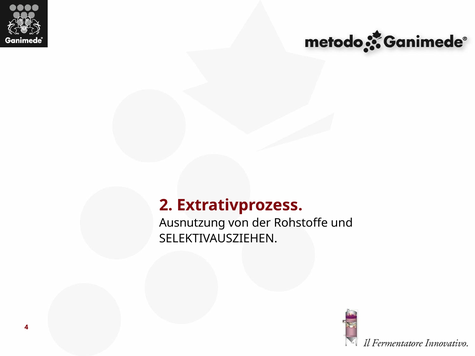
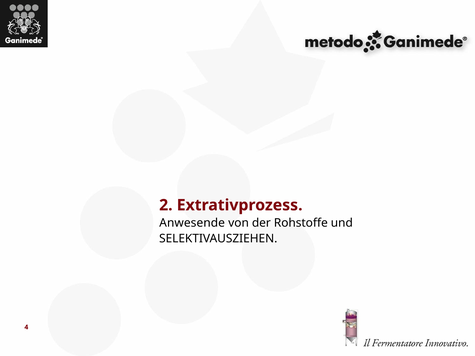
Ausnutzung: Ausnutzung -> Anwesende
